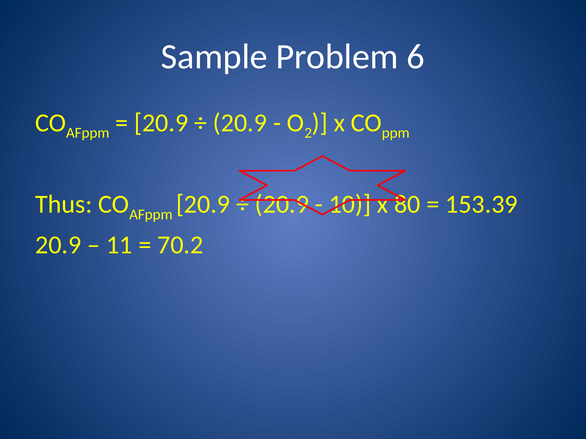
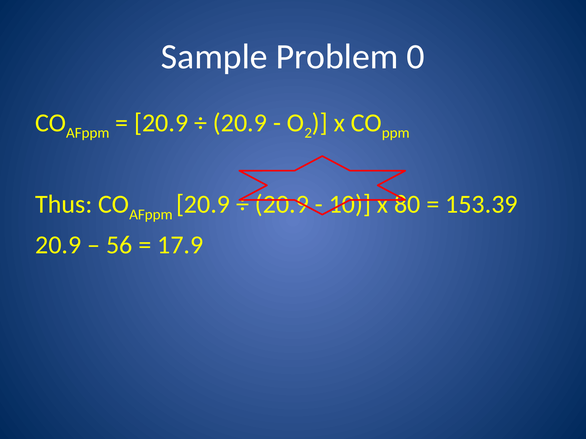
6: 6 -> 0
11: 11 -> 56
70.2: 70.2 -> 17.9
